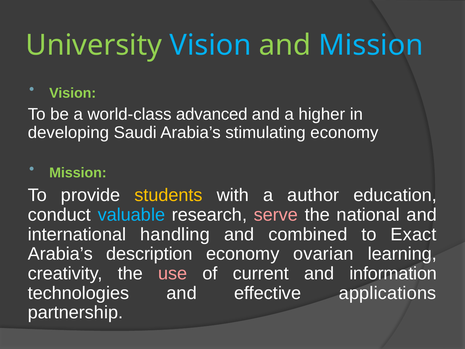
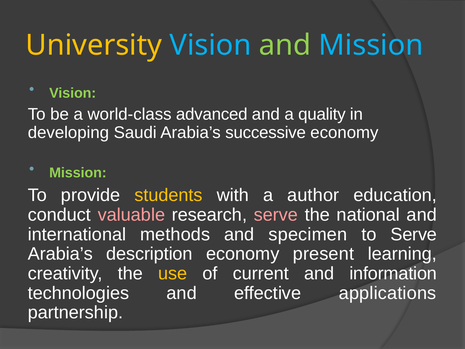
University colour: light green -> yellow
higher: higher -> quality
stimulating: stimulating -> successive
valuable colour: light blue -> pink
handling: handling -> methods
combined: combined -> specimen
to Exact: Exact -> Serve
ovarian: ovarian -> present
use colour: pink -> yellow
